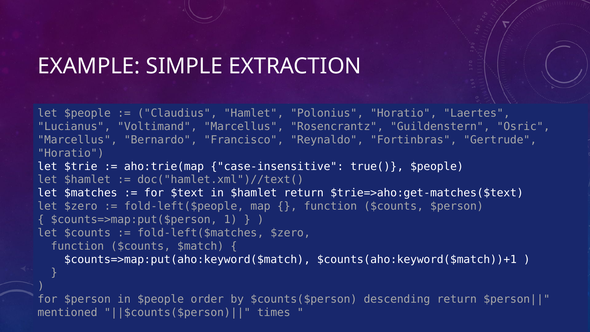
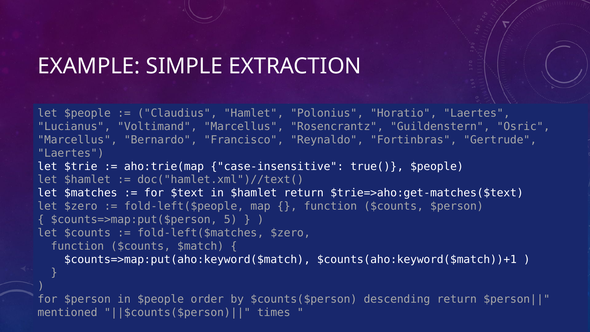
Horatio at (71, 153): Horatio -> Laertes
1: 1 -> 5
